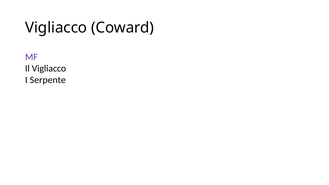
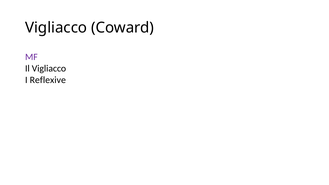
Serpente: Serpente -> Reflexive
